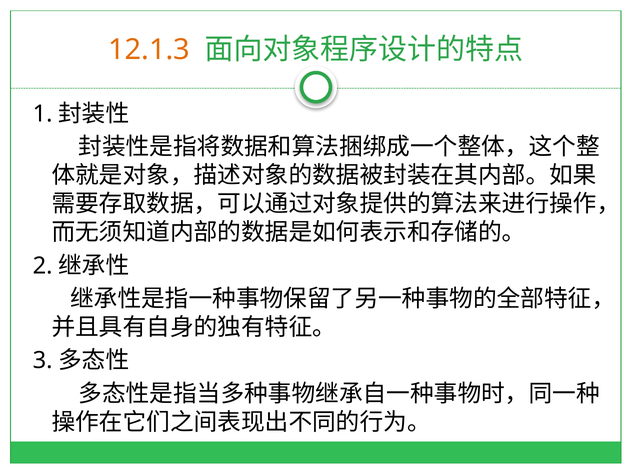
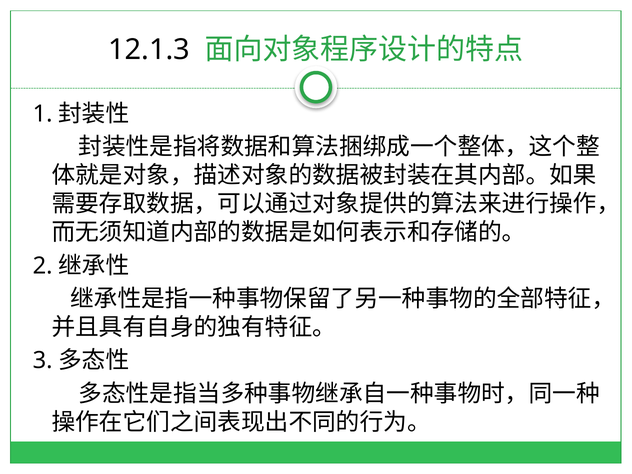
12.1.3 colour: orange -> black
